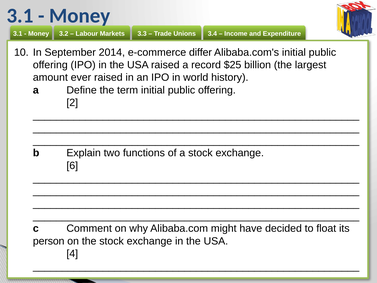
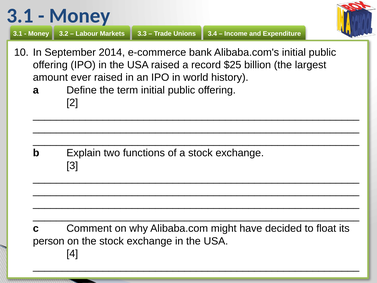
differ: differ -> bank
6: 6 -> 3
